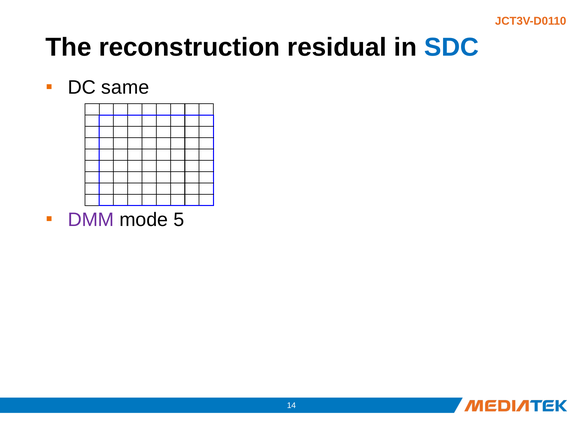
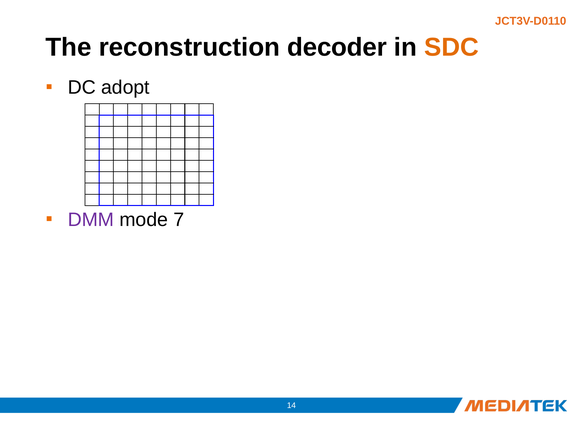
residual: residual -> decoder
SDC colour: blue -> orange
same: same -> adopt
5: 5 -> 7
